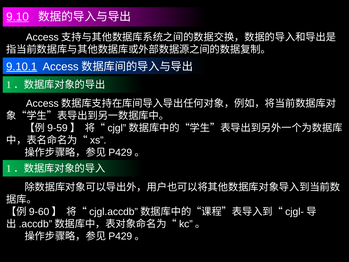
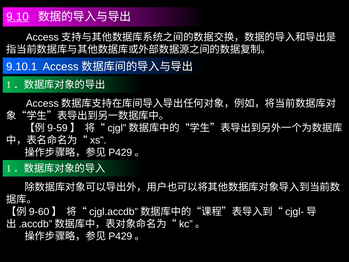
9.10.1 underline: present -> none
